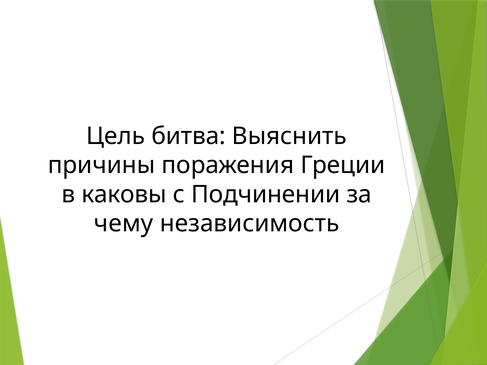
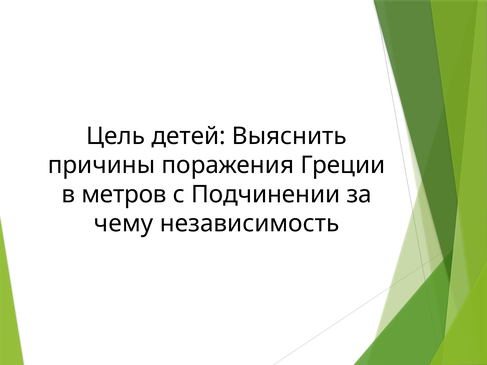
битва: битва -> детей
каковы: каковы -> метров
